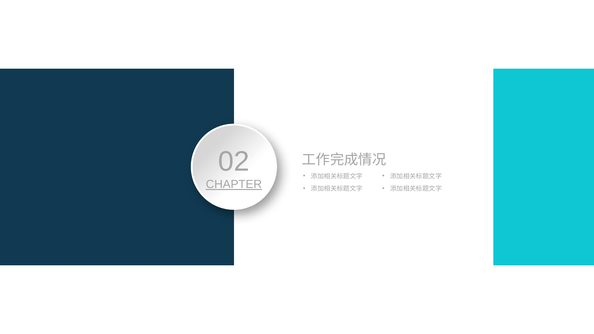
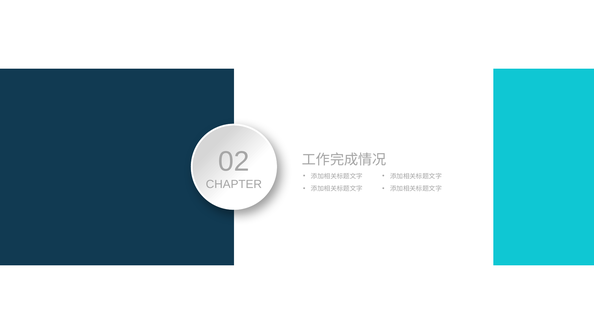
CHAPTER underline: present -> none
